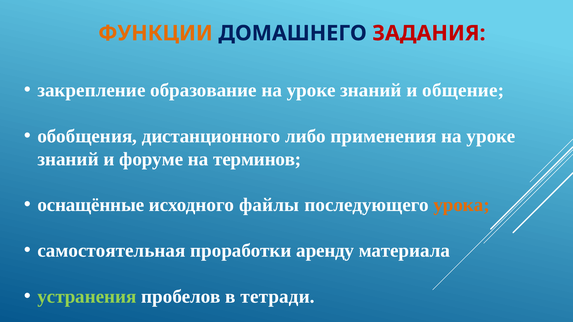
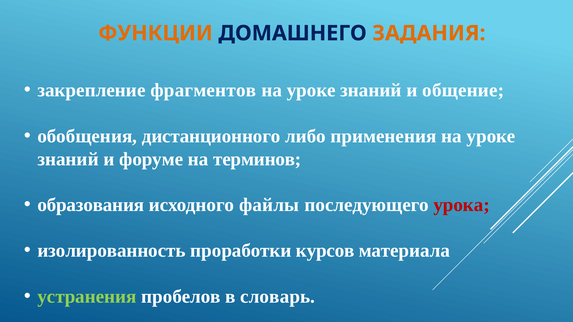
ЗАДАНИЯ colour: red -> orange
образование: образование -> фрагментов
оснащённые: оснащённые -> образования
урока colour: orange -> red
самостоятельная: самостоятельная -> изолированность
аренду: аренду -> курсов
тетради: тетради -> словарь
